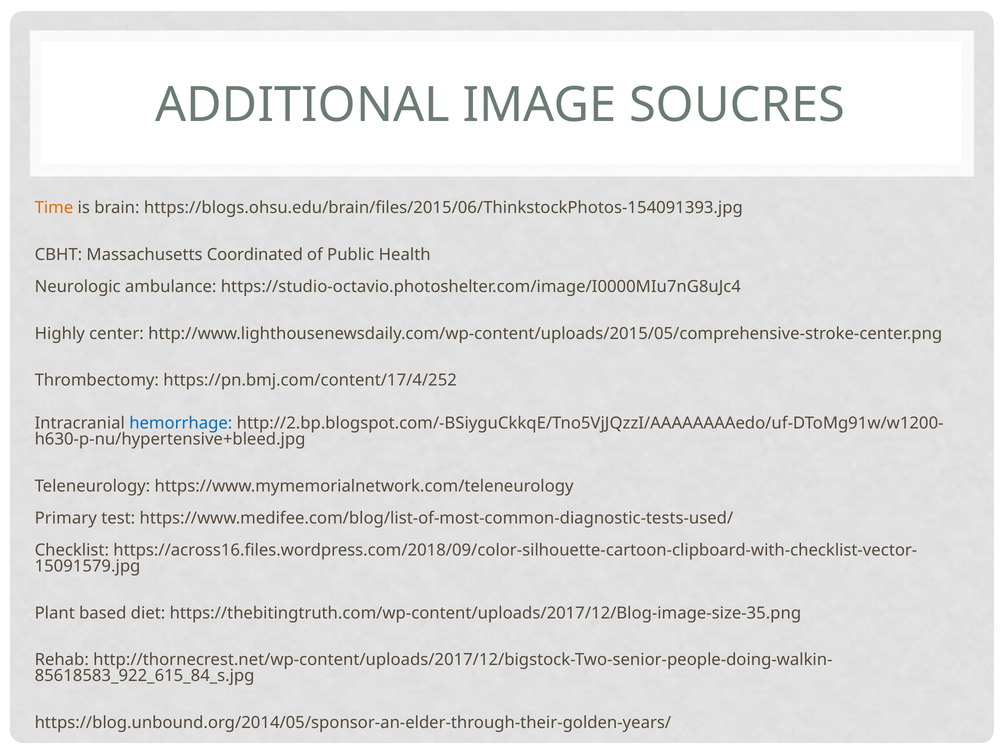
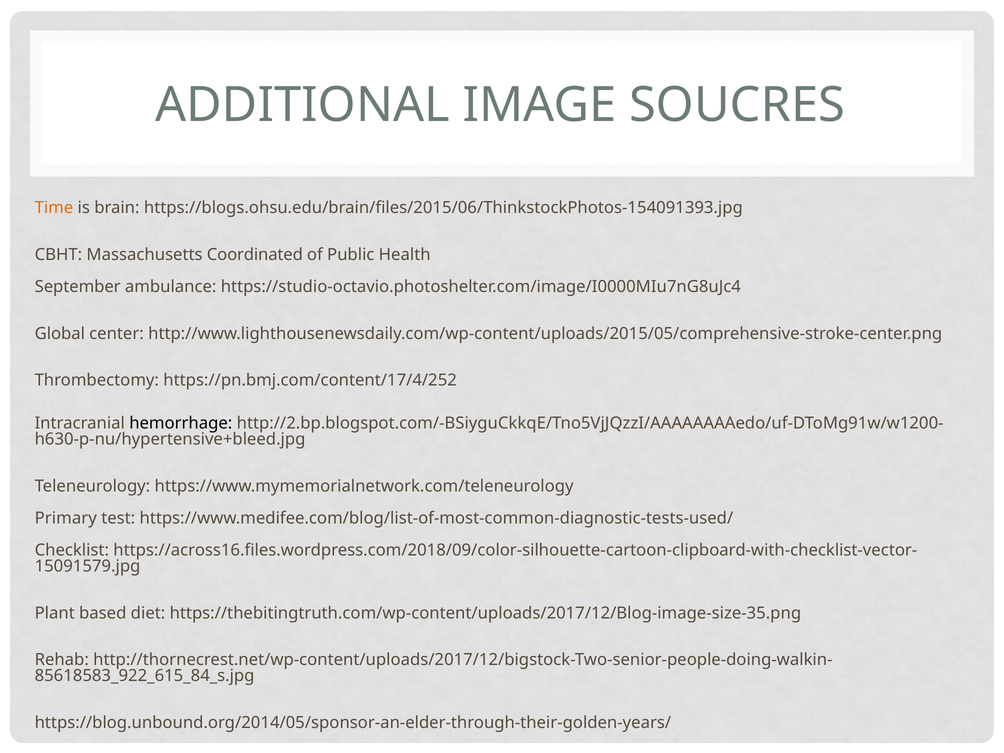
Neurologic: Neurologic -> September
Highly: Highly -> Global
hemorrhage colour: blue -> black
